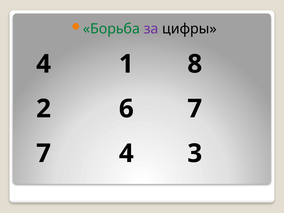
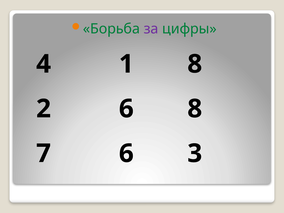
цифры colour: black -> green
6 7: 7 -> 8
7 4: 4 -> 6
